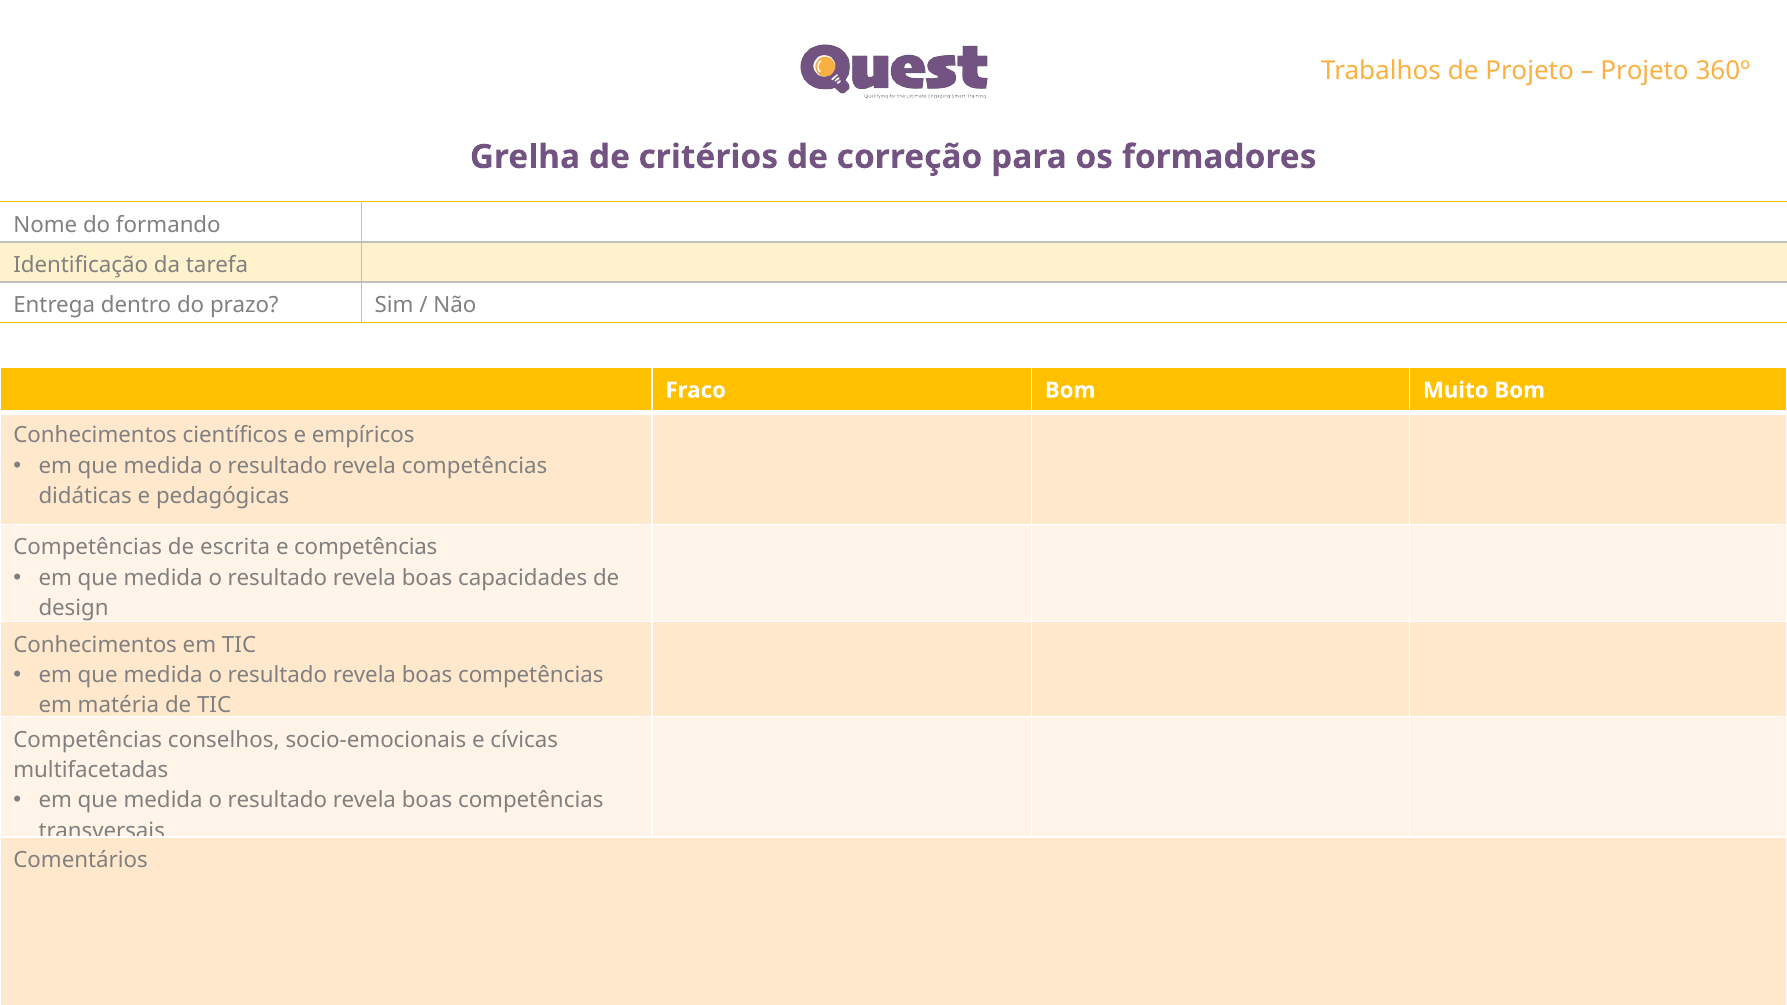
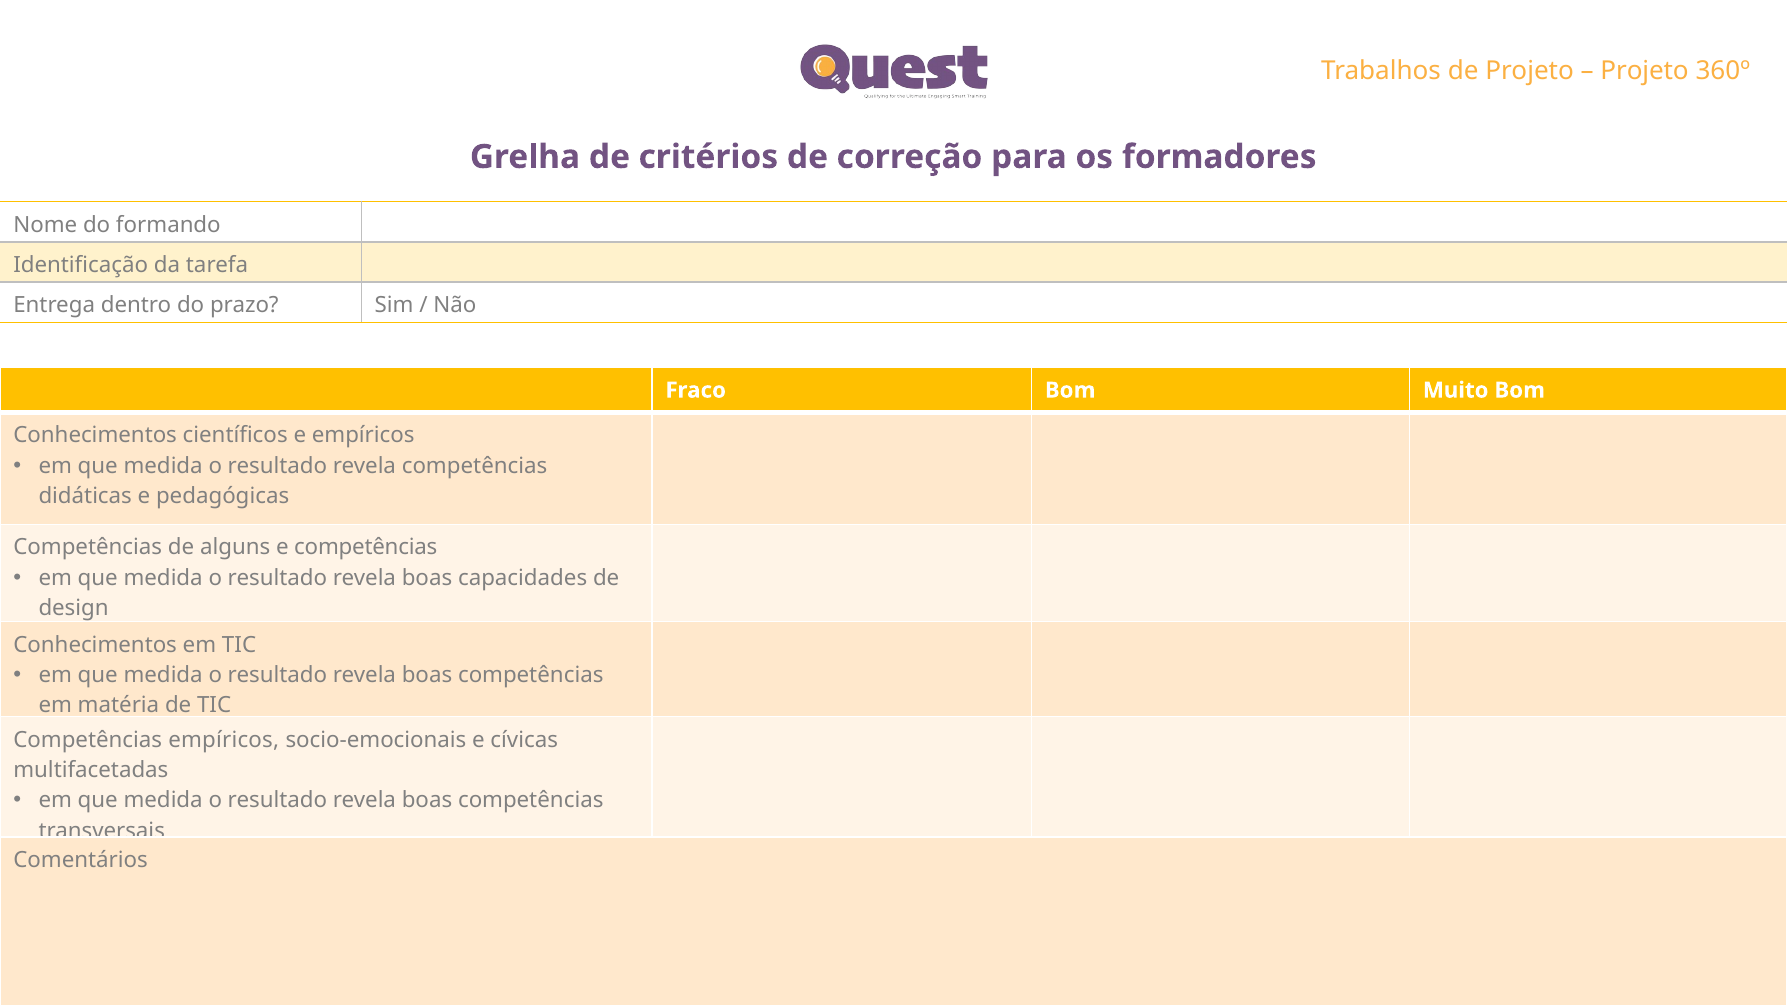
escrita: escrita -> alguns
Competências conselhos: conselhos -> empíricos
